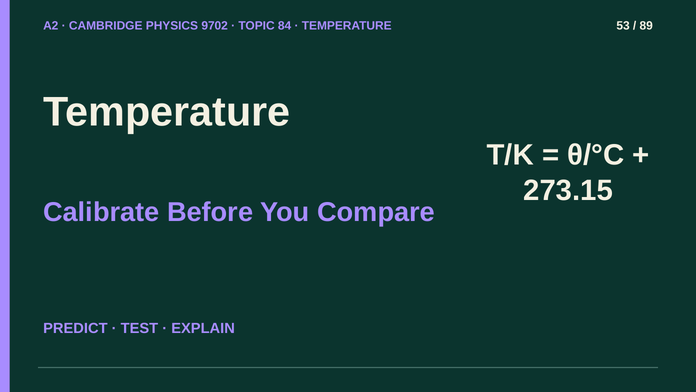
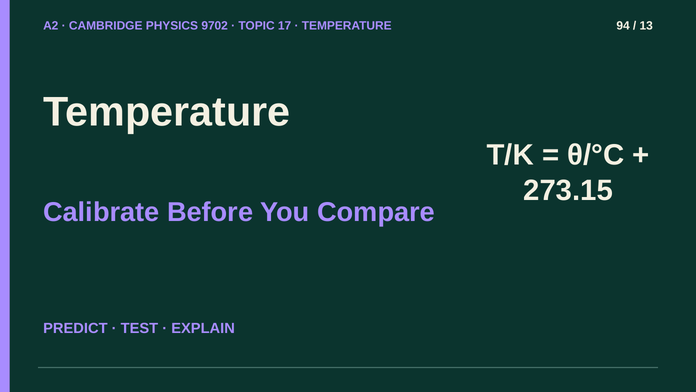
84: 84 -> 17
53: 53 -> 94
89: 89 -> 13
